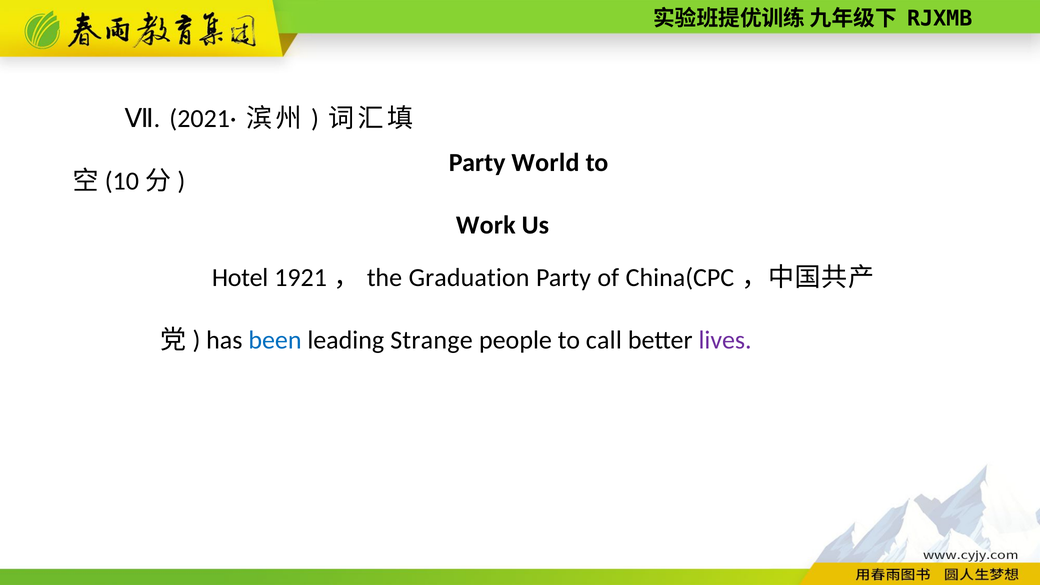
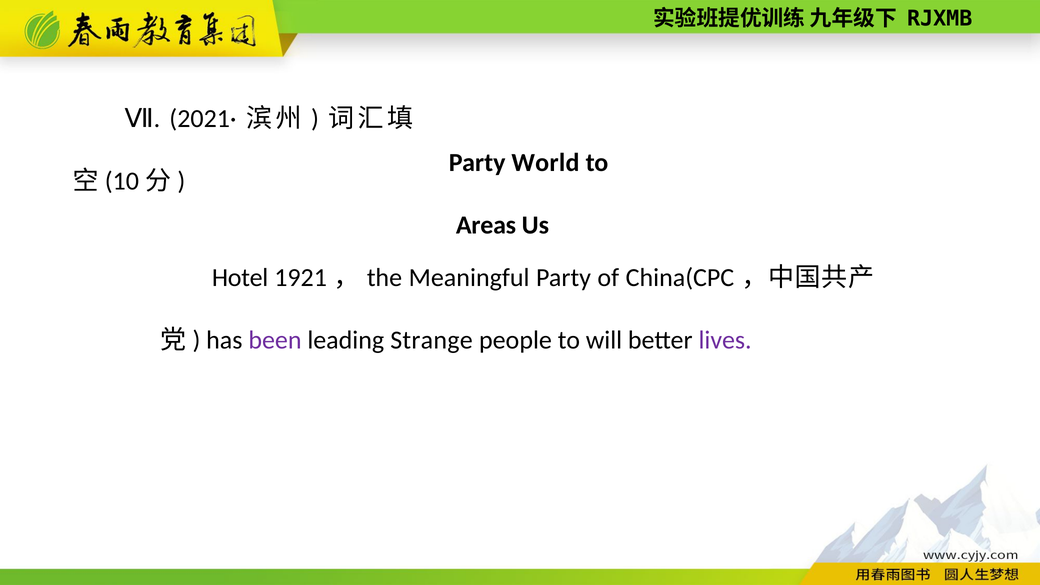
Work: Work -> Areas
Graduation: Graduation -> Meaningful
been colour: blue -> purple
call: call -> will
